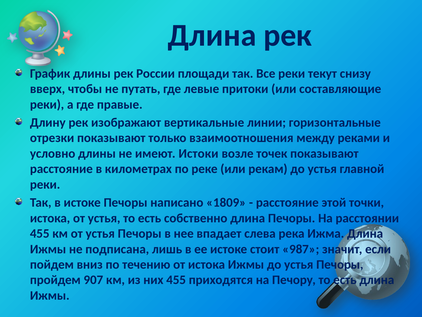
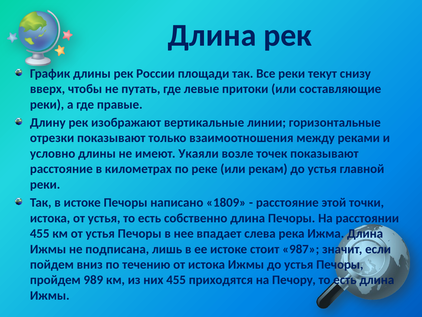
Истоки: Истоки -> Укаяли
907: 907 -> 989
